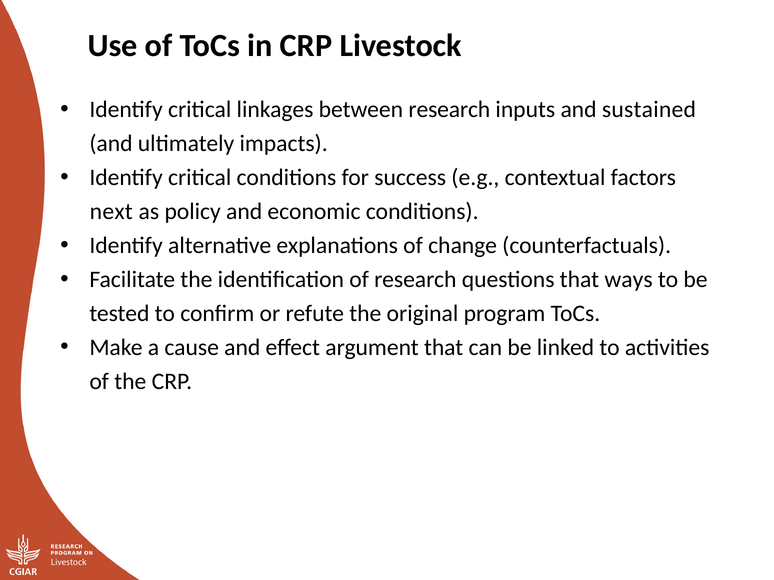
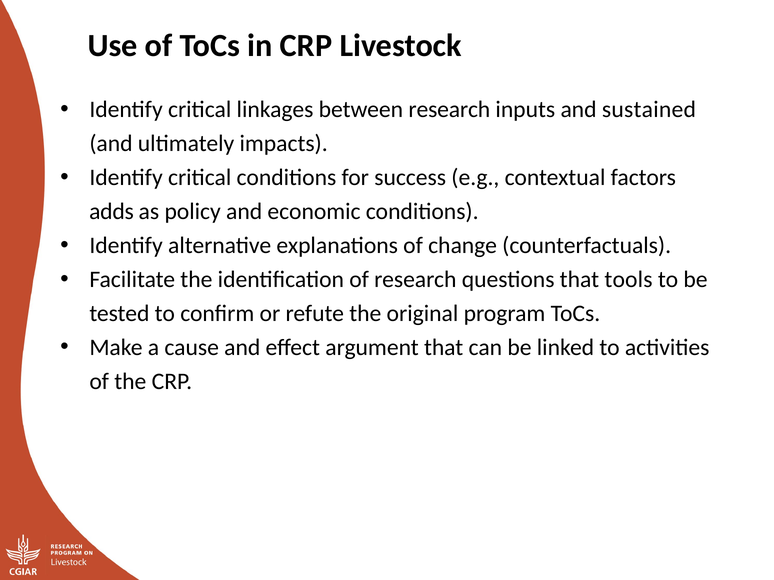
next: next -> adds
ways: ways -> tools
